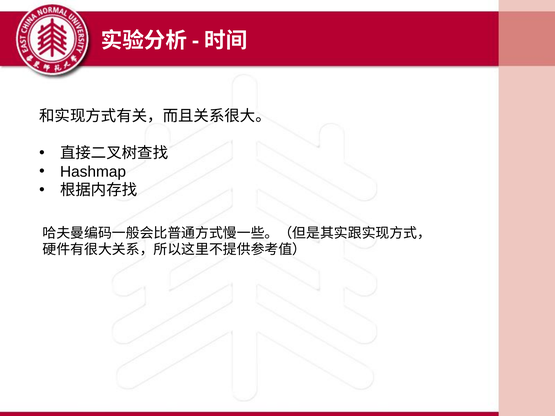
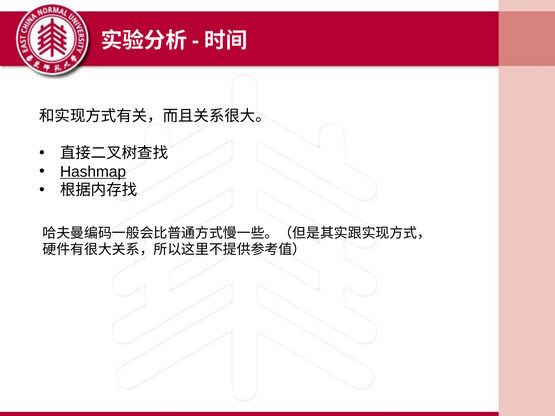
Hashmap underline: none -> present
